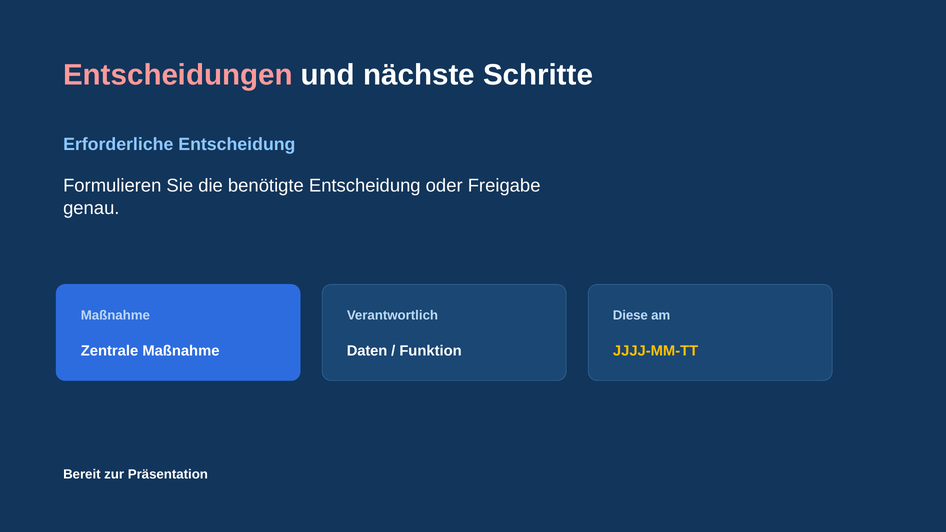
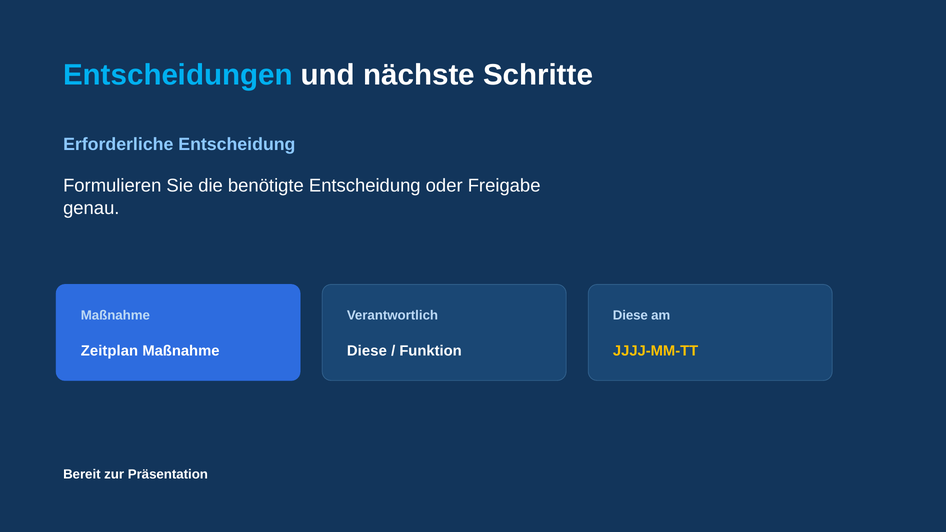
Entscheidungen colour: pink -> light blue
Zentrale: Zentrale -> Zeitplan
Daten at (367, 351): Daten -> Diese
